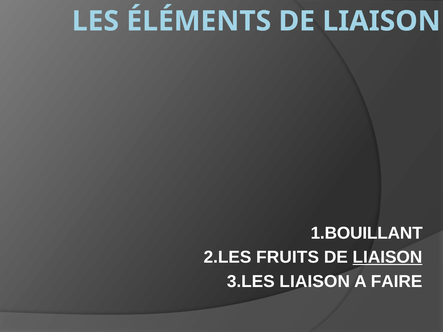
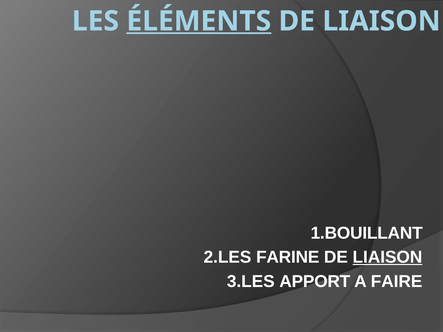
ÉLÉMENTS underline: none -> present
FRUITS: FRUITS -> FARINE
3.LES LIAISON: LIAISON -> APPORT
